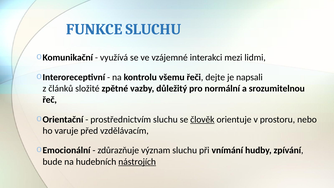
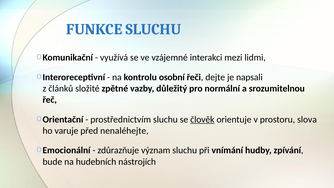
všemu: všemu -> osobní
nebo: nebo -> slova
vzdělávacím: vzdělávacím -> nenaléhejte
nástrojích underline: present -> none
